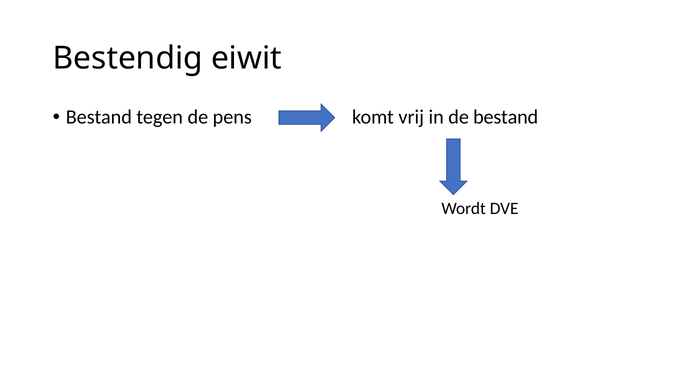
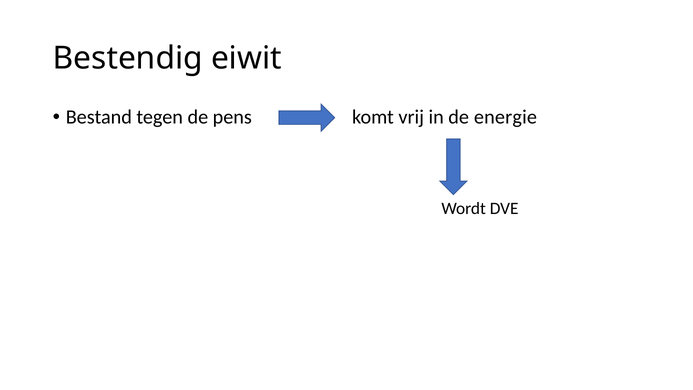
de bestand: bestand -> energie
